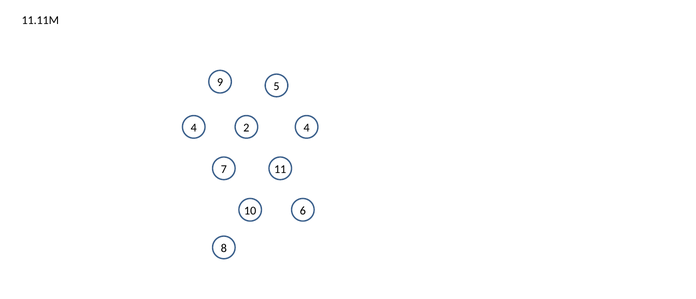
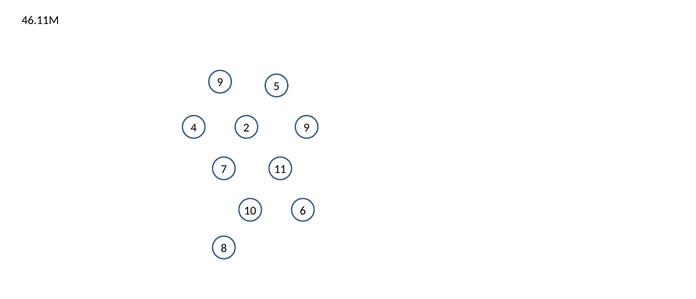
11.11M: 11.11M -> 46.11M
4 4: 4 -> 9
